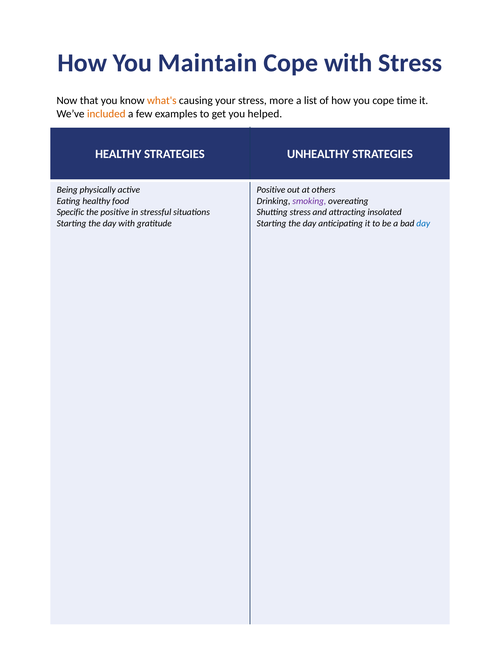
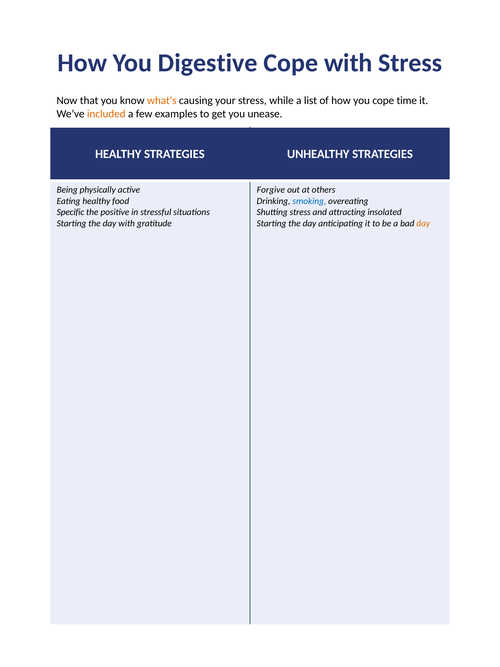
Maintain: Maintain -> Digestive
more: more -> while
helped: helped -> unease
Positive at (271, 190): Positive -> Forgive
smoking colour: purple -> blue
day at (423, 223) colour: blue -> orange
